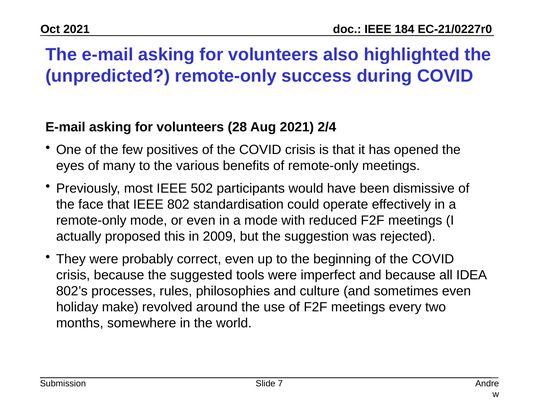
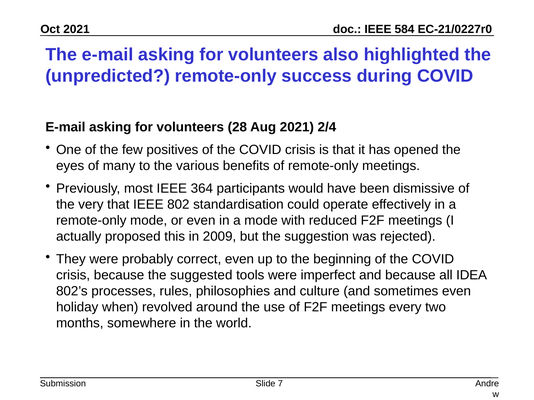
184: 184 -> 584
502: 502 -> 364
face: face -> very
make: make -> when
